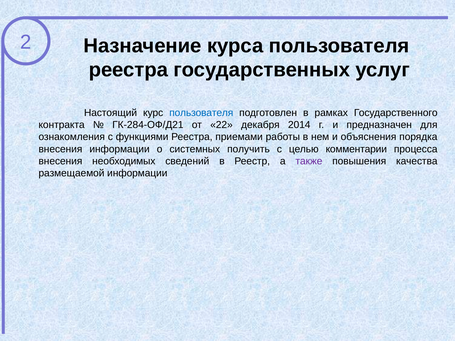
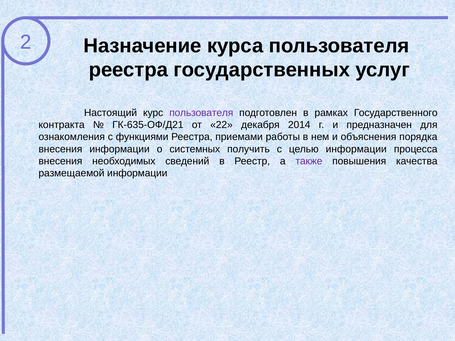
пользователя at (201, 113) colour: blue -> purple
ГК-284-ОФ/Д21: ГК-284-ОФ/Д21 -> ГК-635-ОФ/Д21
целью комментарии: комментарии -> информации
